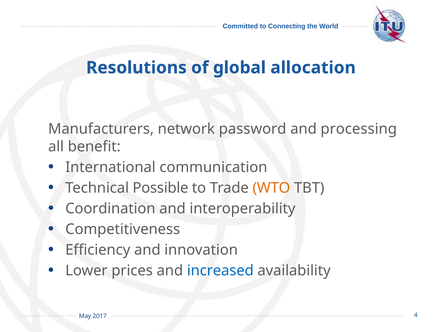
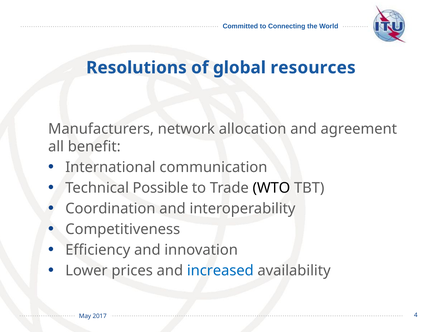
allocation: allocation -> resources
password: password -> allocation
processing: processing -> agreement
WTO colour: orange -> black
